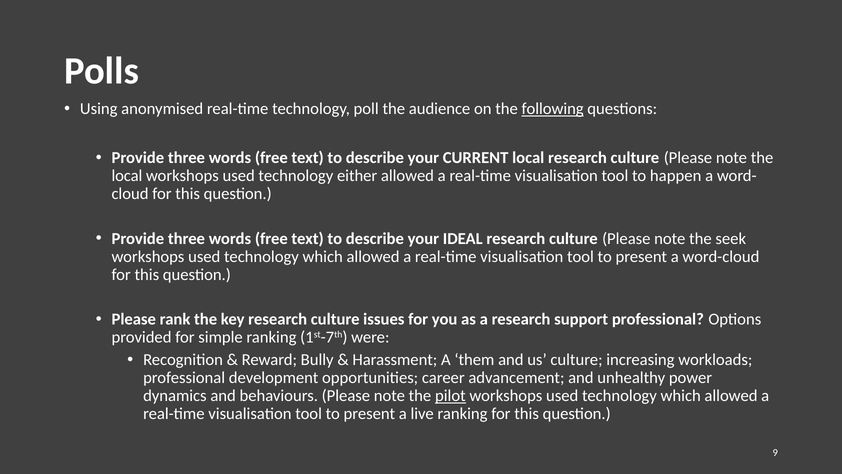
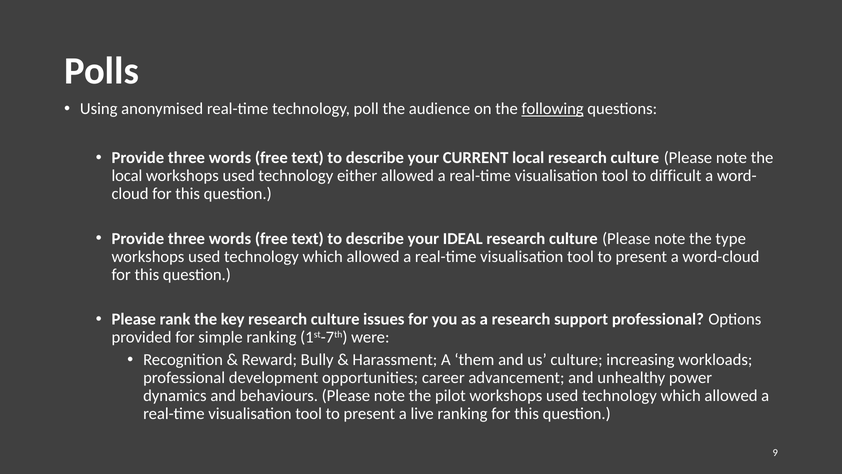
happen: happen -> difficult
seek: seek -> type
pilot underline: present -> none
